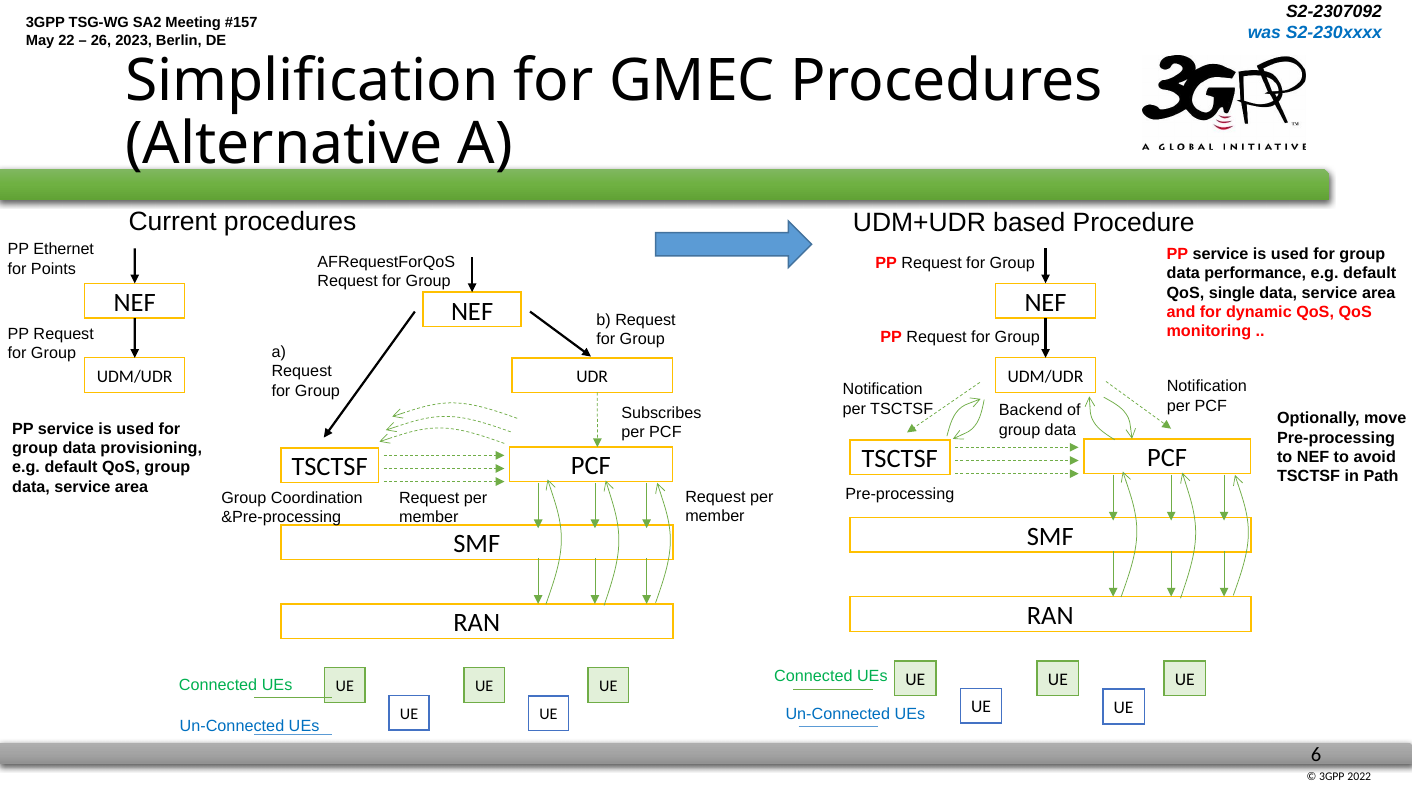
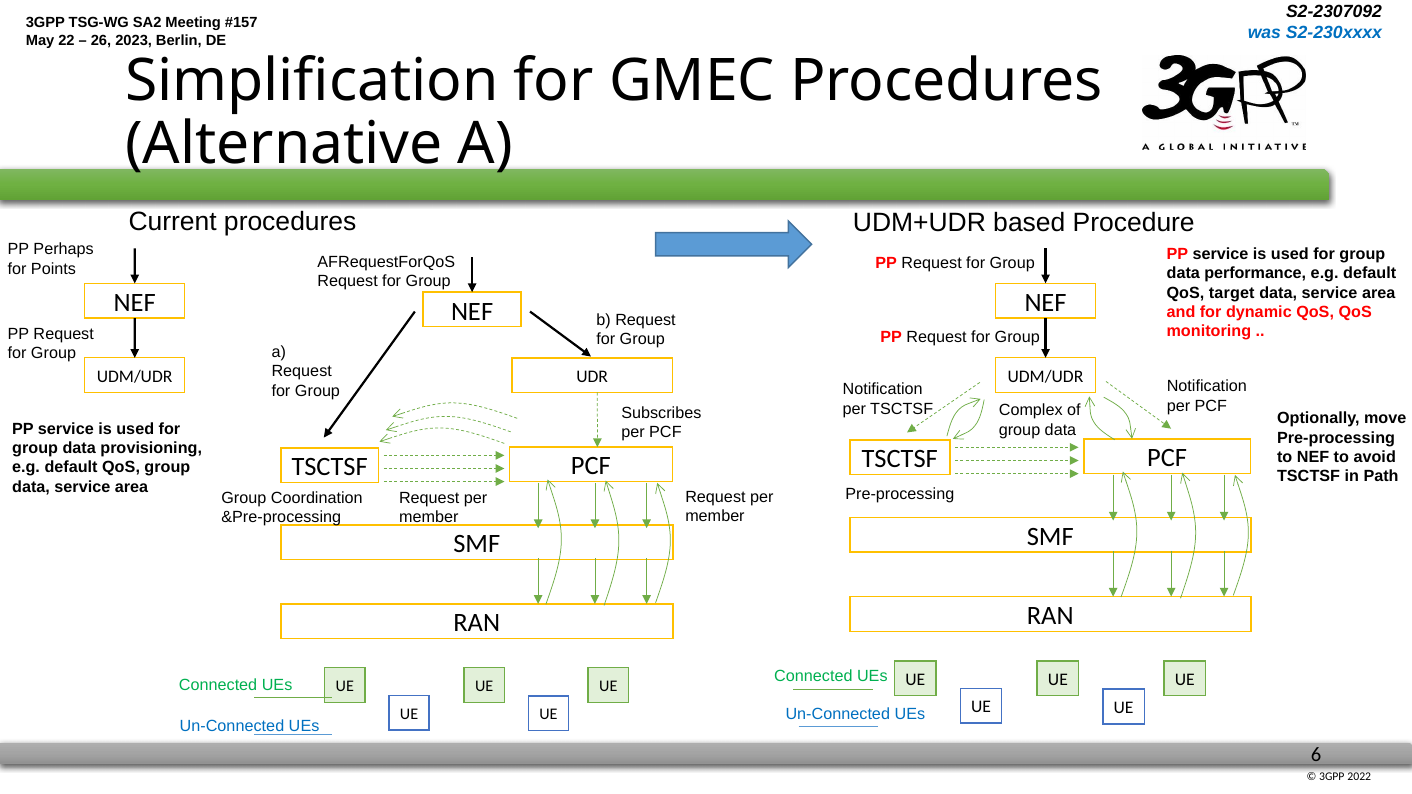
Ethernet: Ethernet -> Perhaps
single: single -> target
Backend: Backend -> Complex
